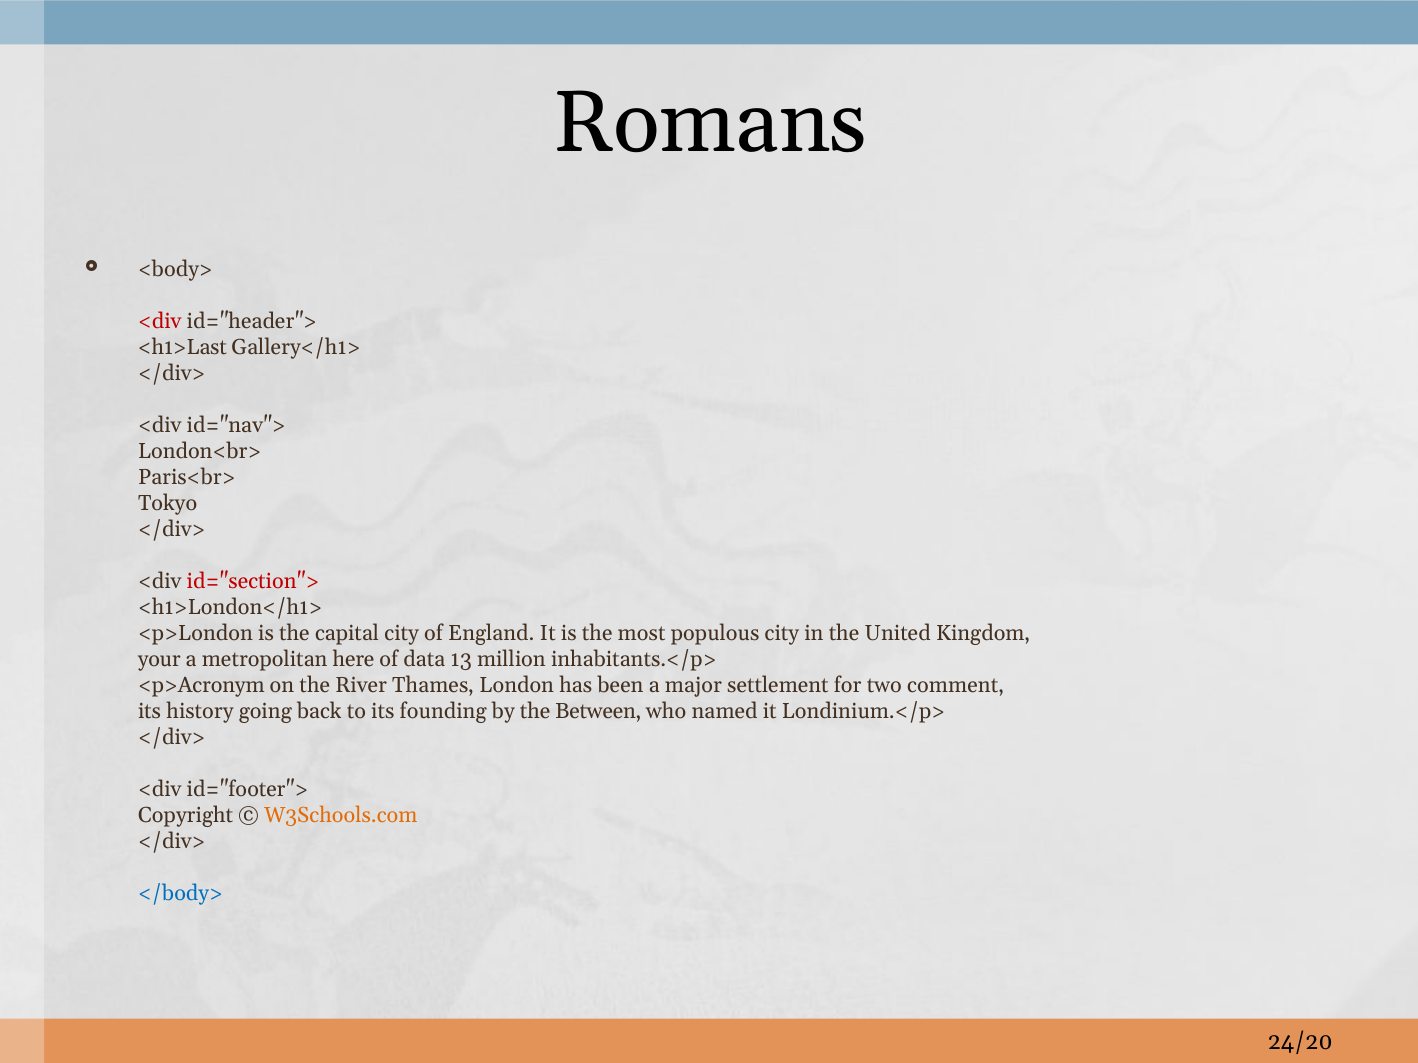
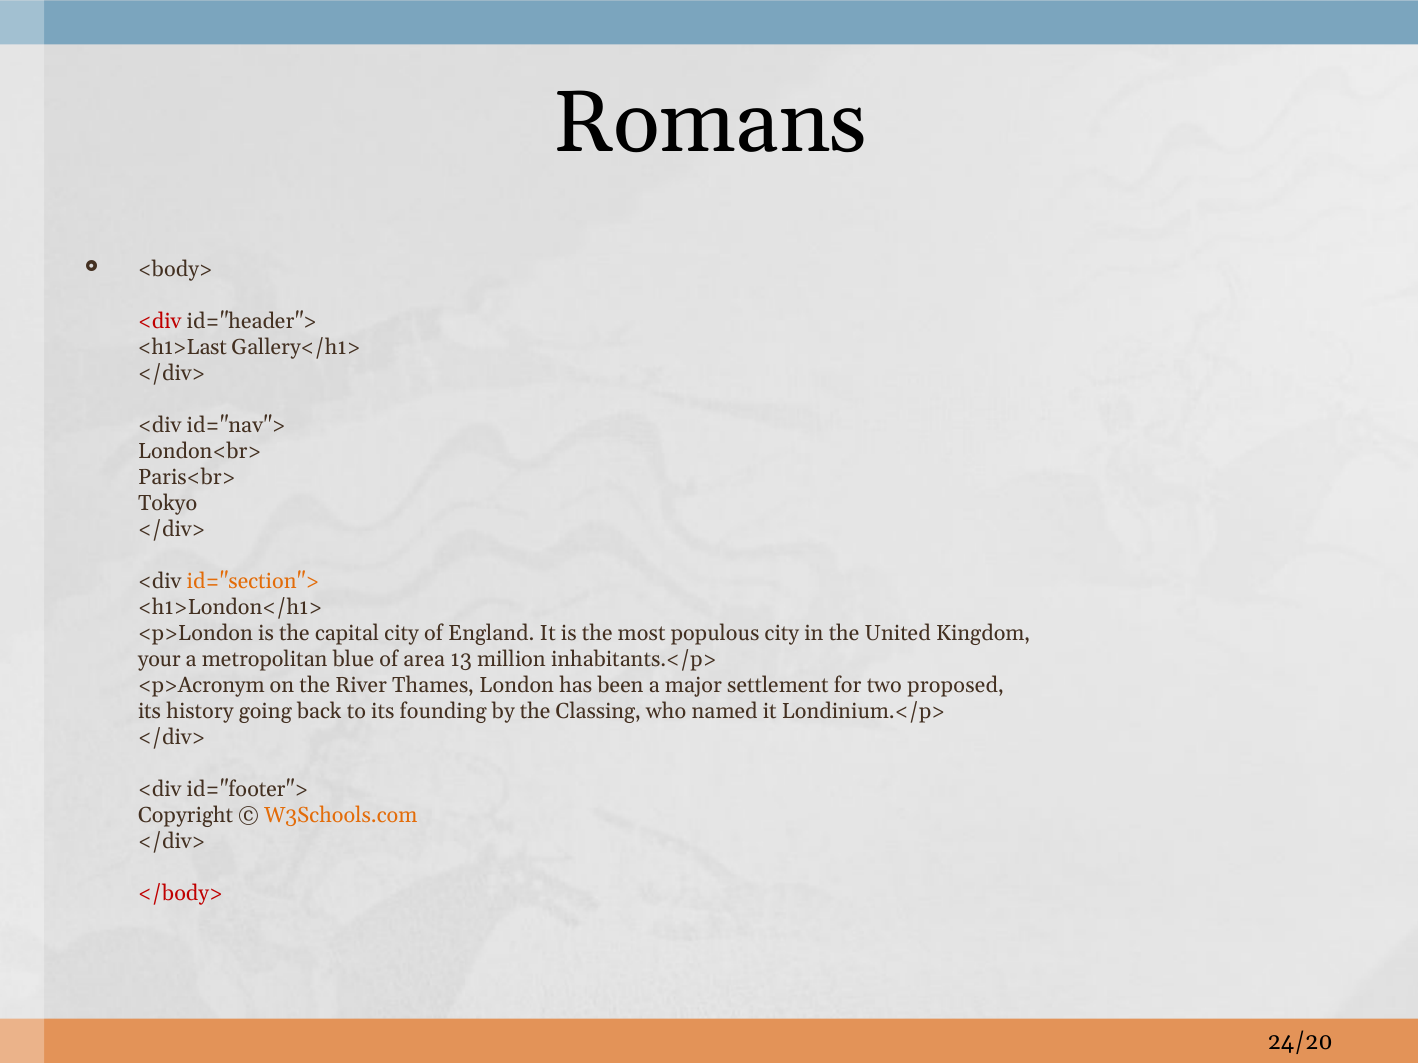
id="section"> colour: red -> orange
here: here -> blue
data: data -> area
comment: comment -> proposed
Between: Between -> Classing
</body> colour: blue -> red
